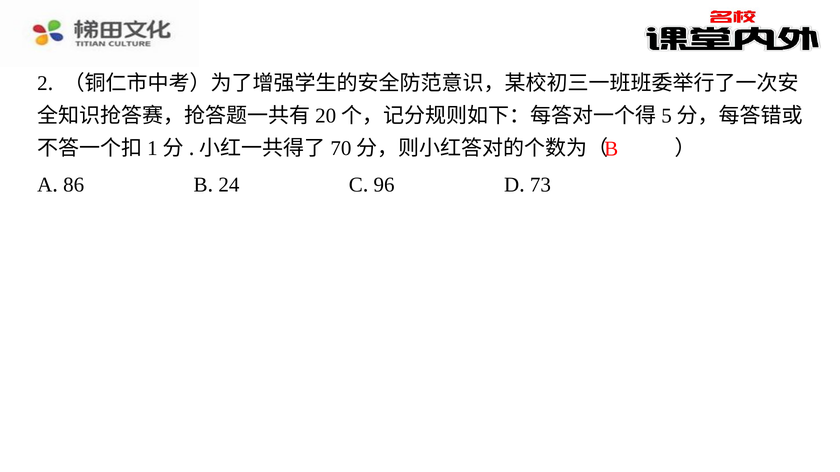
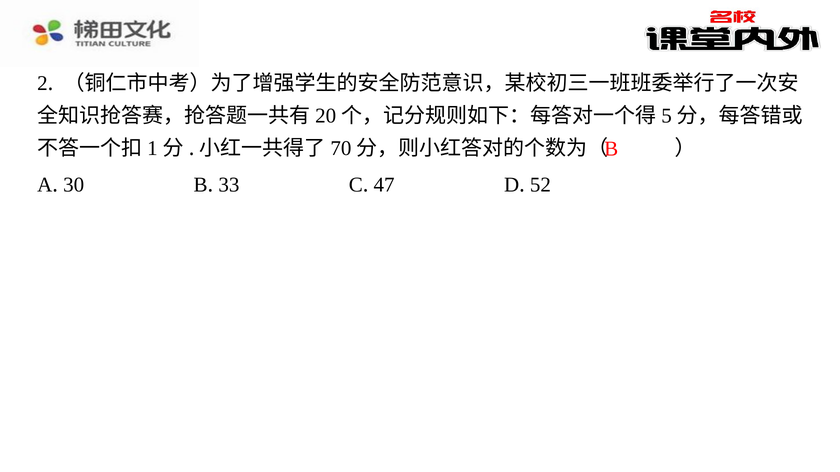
86: 86 -> 30
24: 24 -> 33
96: 96 -> 47
73: 73 -> 52
